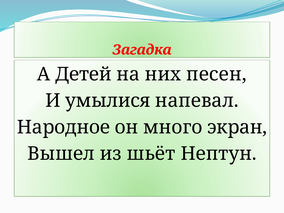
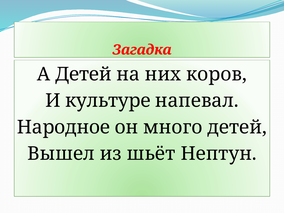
песен: песен -> коров
умылися: умылися -> культуре
много экран: экран -> детей
